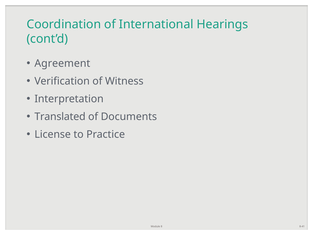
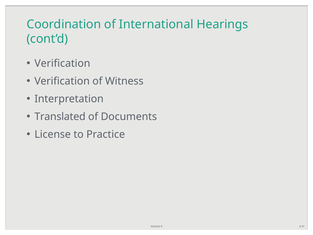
Agreement at (62, 63): Agreement -> Verification
